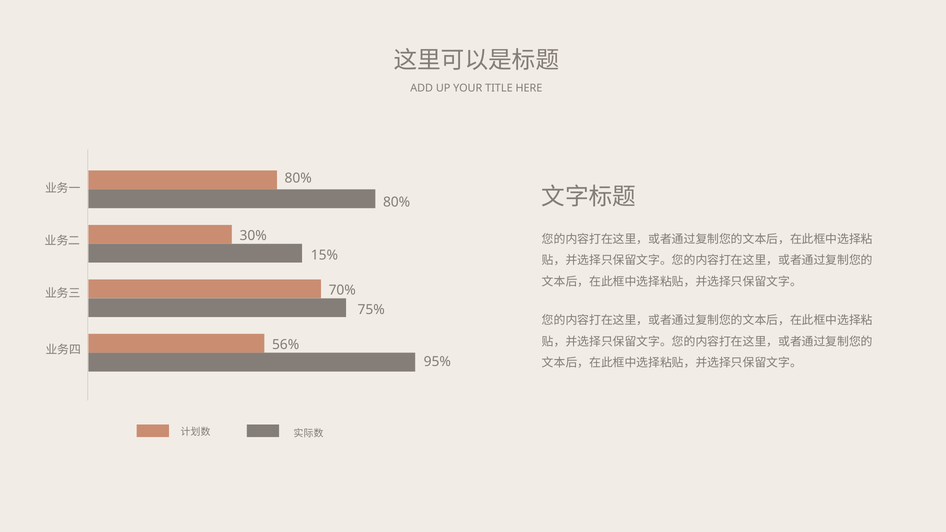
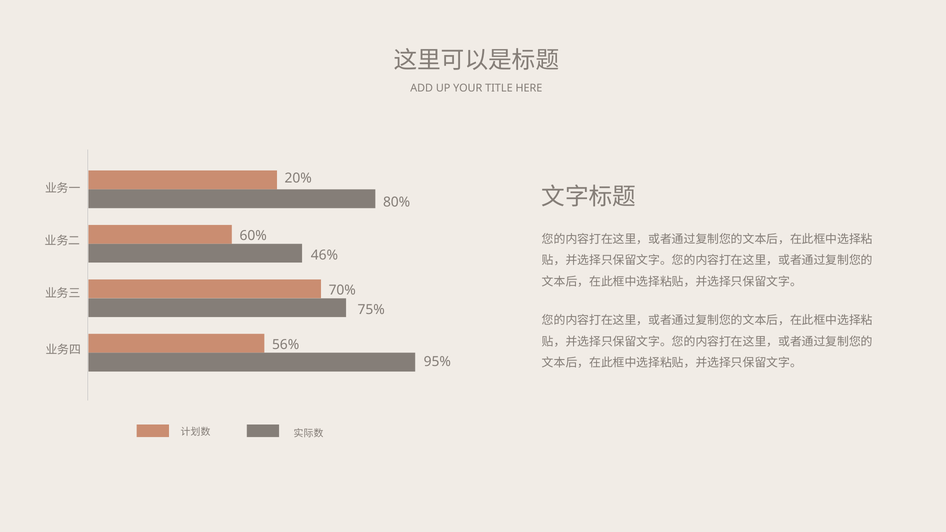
80% at (298, 178): 80% -> 20%
30%: 30% -> 60%
15%: 15% -> 46%
